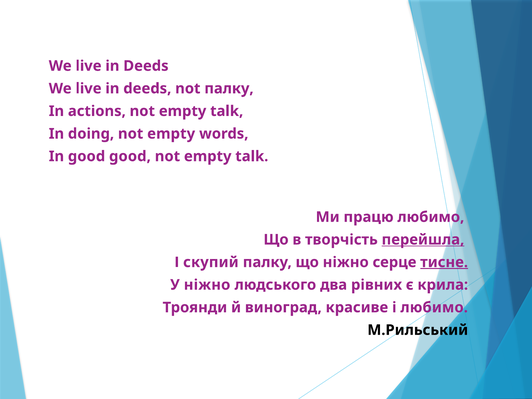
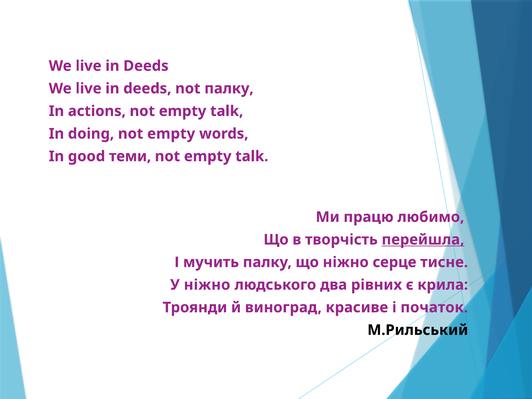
good good: good -> теми
скупий: скупий -> мучить
тисне underline: present -> none
і любимо: любимо -> початок
